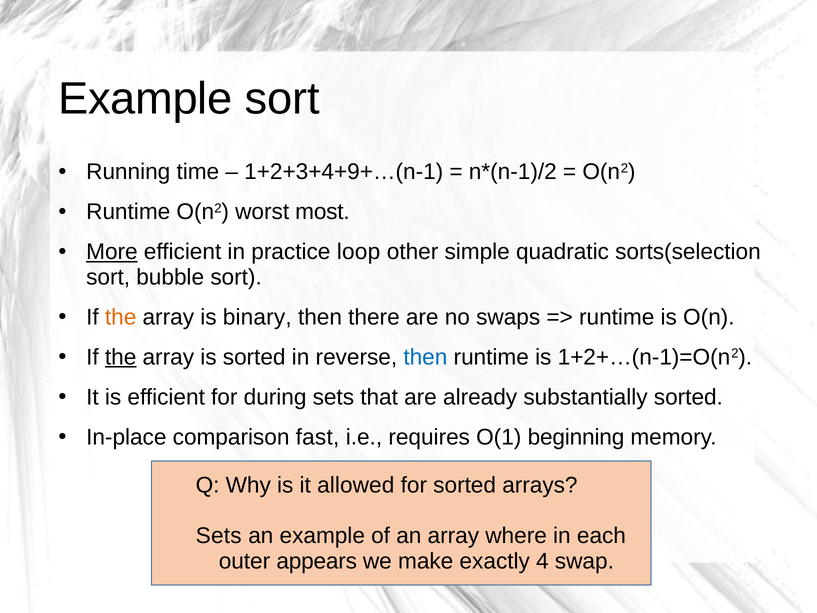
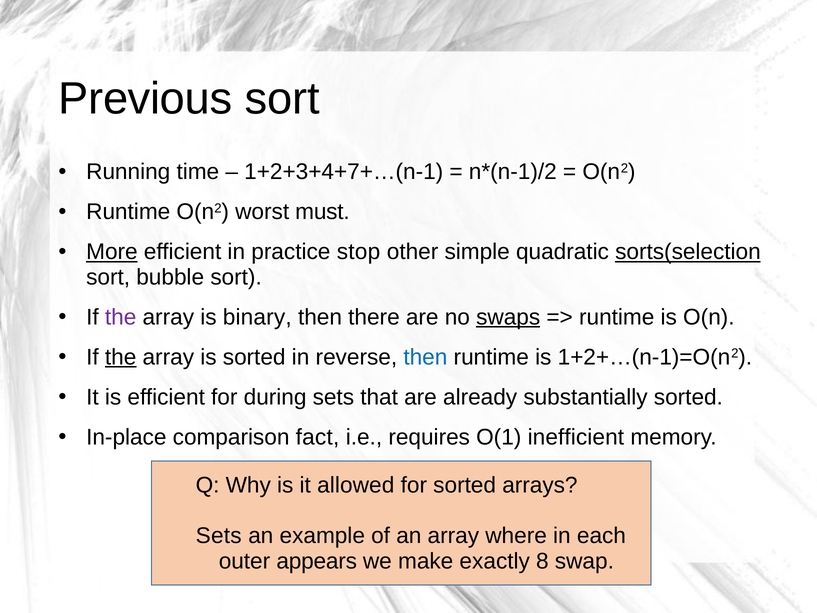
Example at (145, 99): Example -> Previous
1+2+3+4+9+…(n-1: 1+2+3+4+9+…(n-1 -> 1+2+3+4+7+…(n-1
most: most -> must
loop: loop -> stop
sorts(selection underline: none -> present
the at (121, 317) colour: orange -> purple
swaps underline: none -> present
fast: fast -> fact
beginning: beginning -> inefficient
4: 4 -> 8
